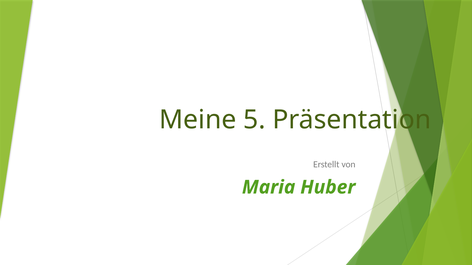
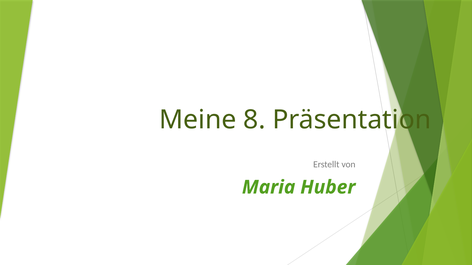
5: 5 -> 8
